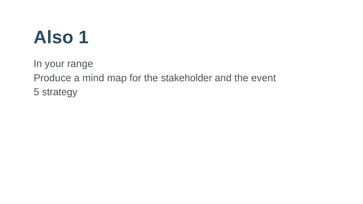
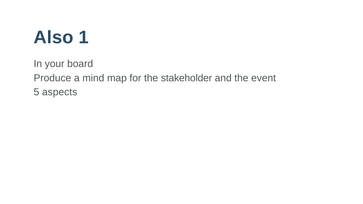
range: range -> board
strategy: strategy -> aspects
